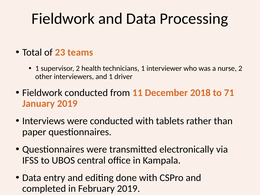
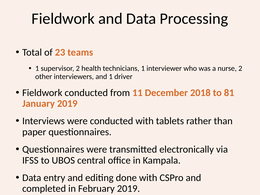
71: 71 -> 81
